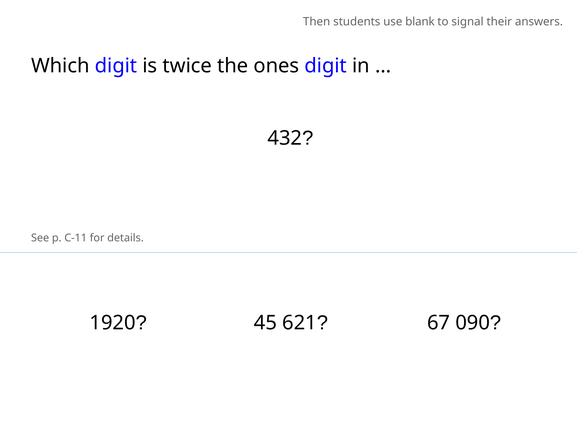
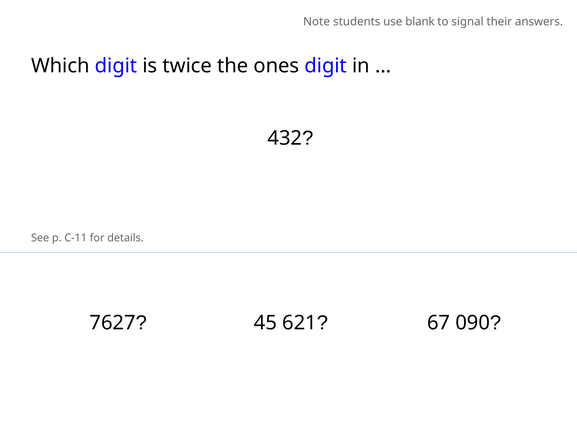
Then: Then -> Note
1920: 1920 -> 7627
